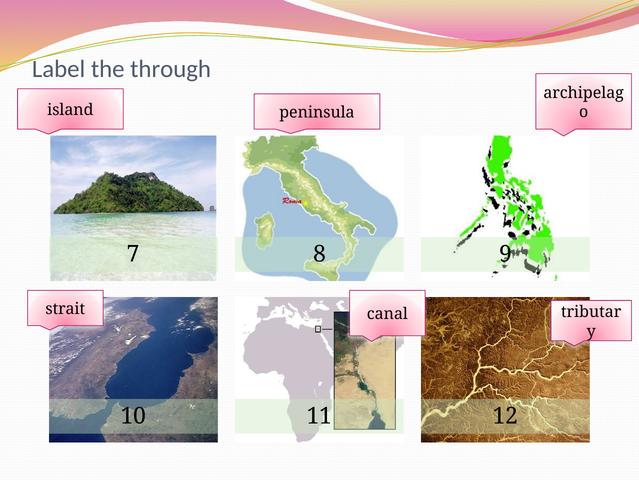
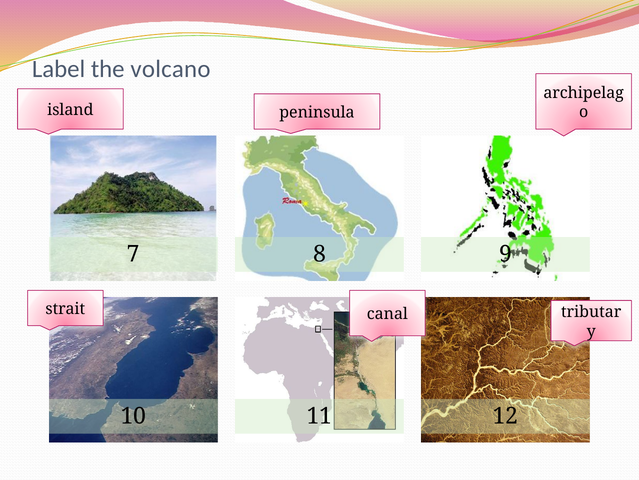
through: through -> volcano
